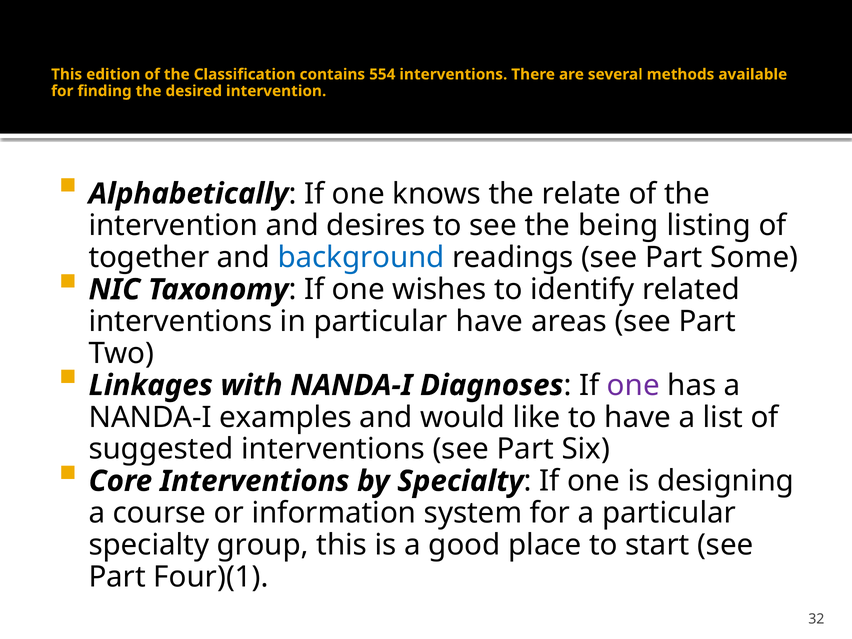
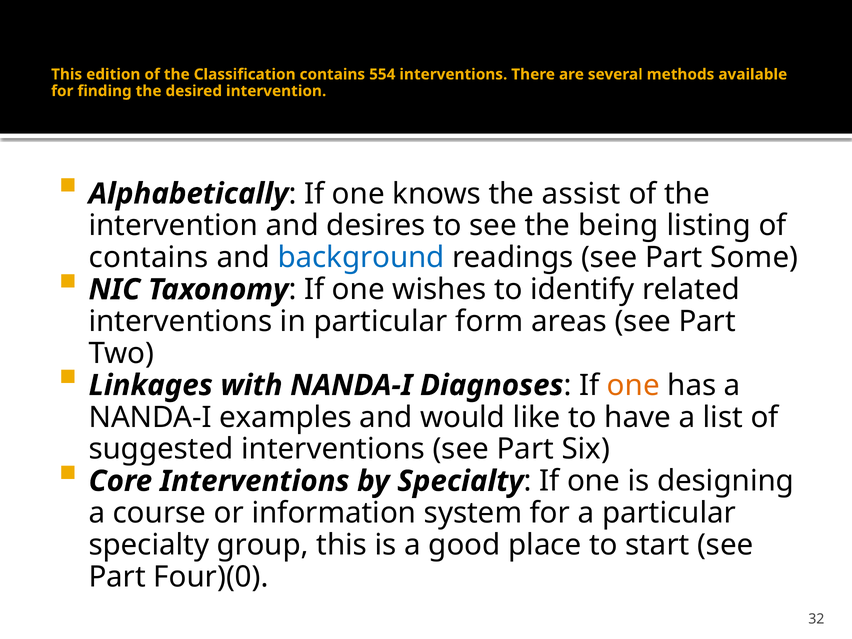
relate: relate -> assist
together at (149, 258): together -> contains
particular have: have -> form
one at (633, 385) colour: purple -> orange
Four)(1: Four)(1 -> Four)(0
